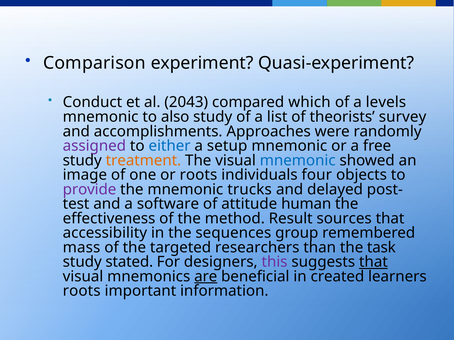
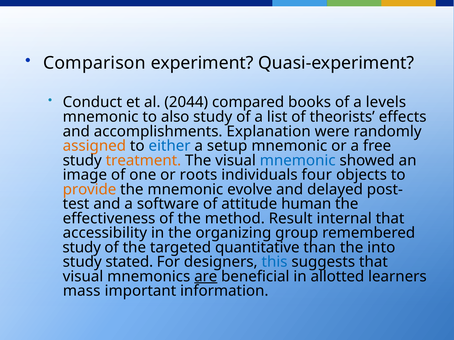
2043: 2043 -> 2044
which: which -> books
survey: survey -> effects
Approaches: Approaches -> Explanation
assigned colour: purple -> orange
provide colour: purple -> orange
trucks: trucks -> evolve
sources: sources -> internal
sequences: sequences -> organizing
mass at (82, 248): mass -> study
researchers: researchers -> quantitative
task: task -> into
this colour: purple -> blue
that at (373, 262) underline: present -> none
created: created -> allotted
roots at (82, 291): roots -> mass
